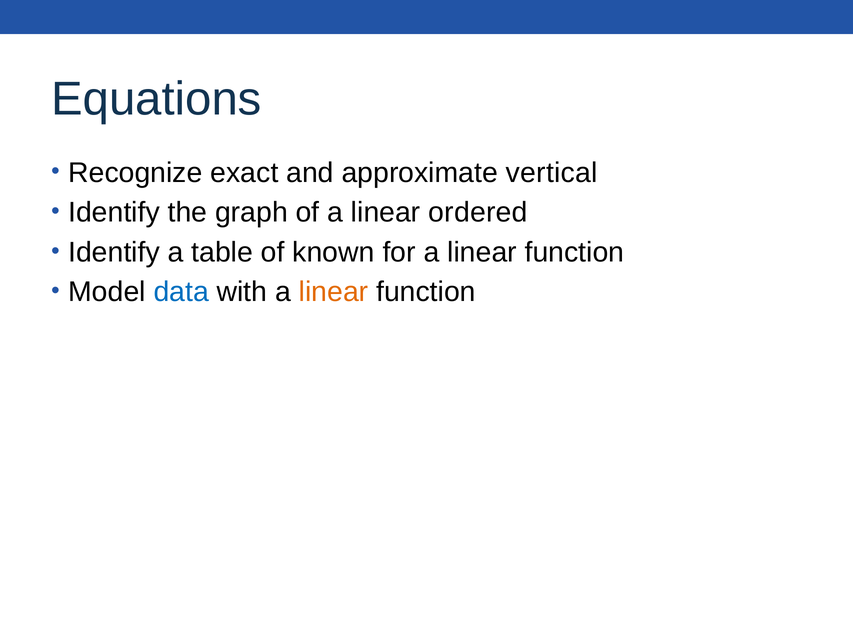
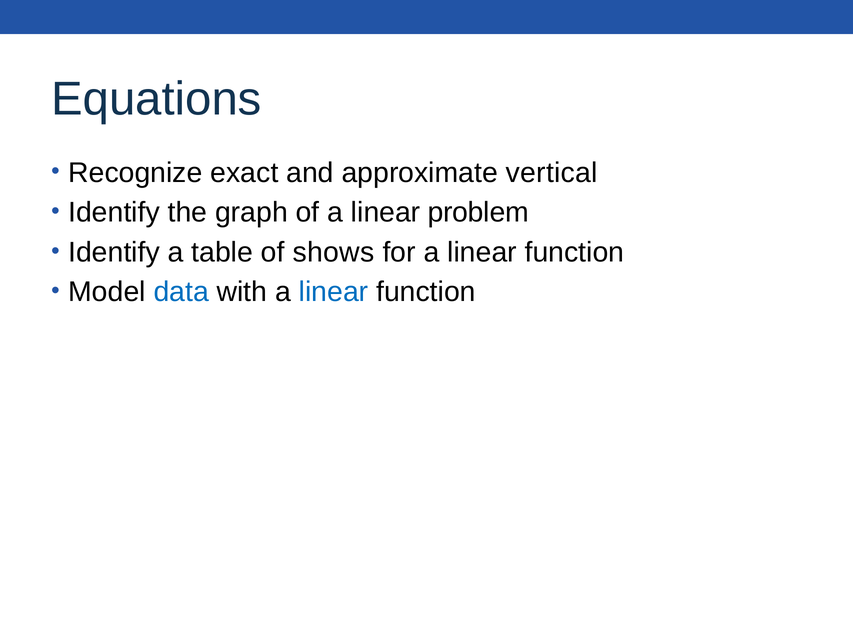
ordered: ordered -> problem
known: known -> shows
linear at (334, 292) colour: orange -> blue
